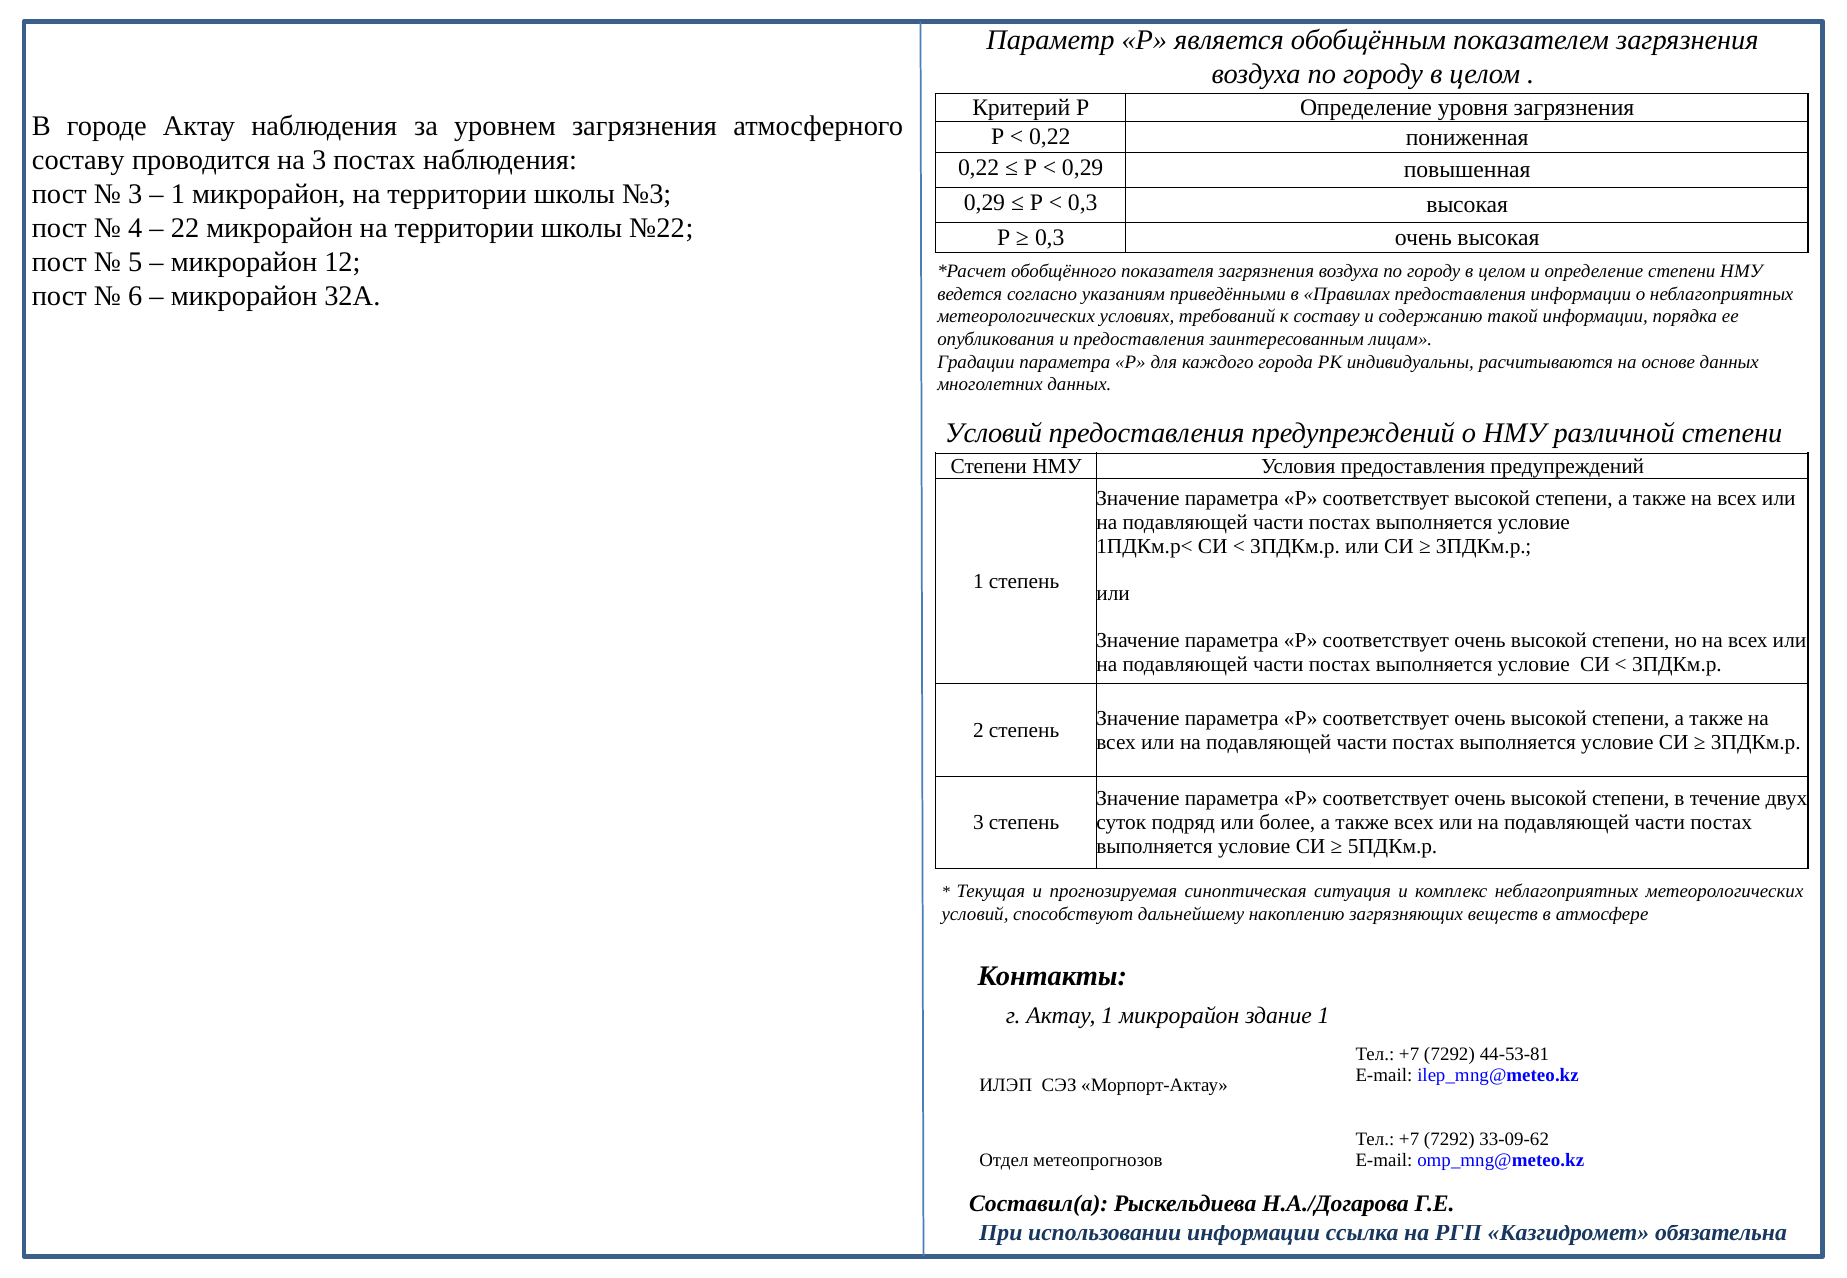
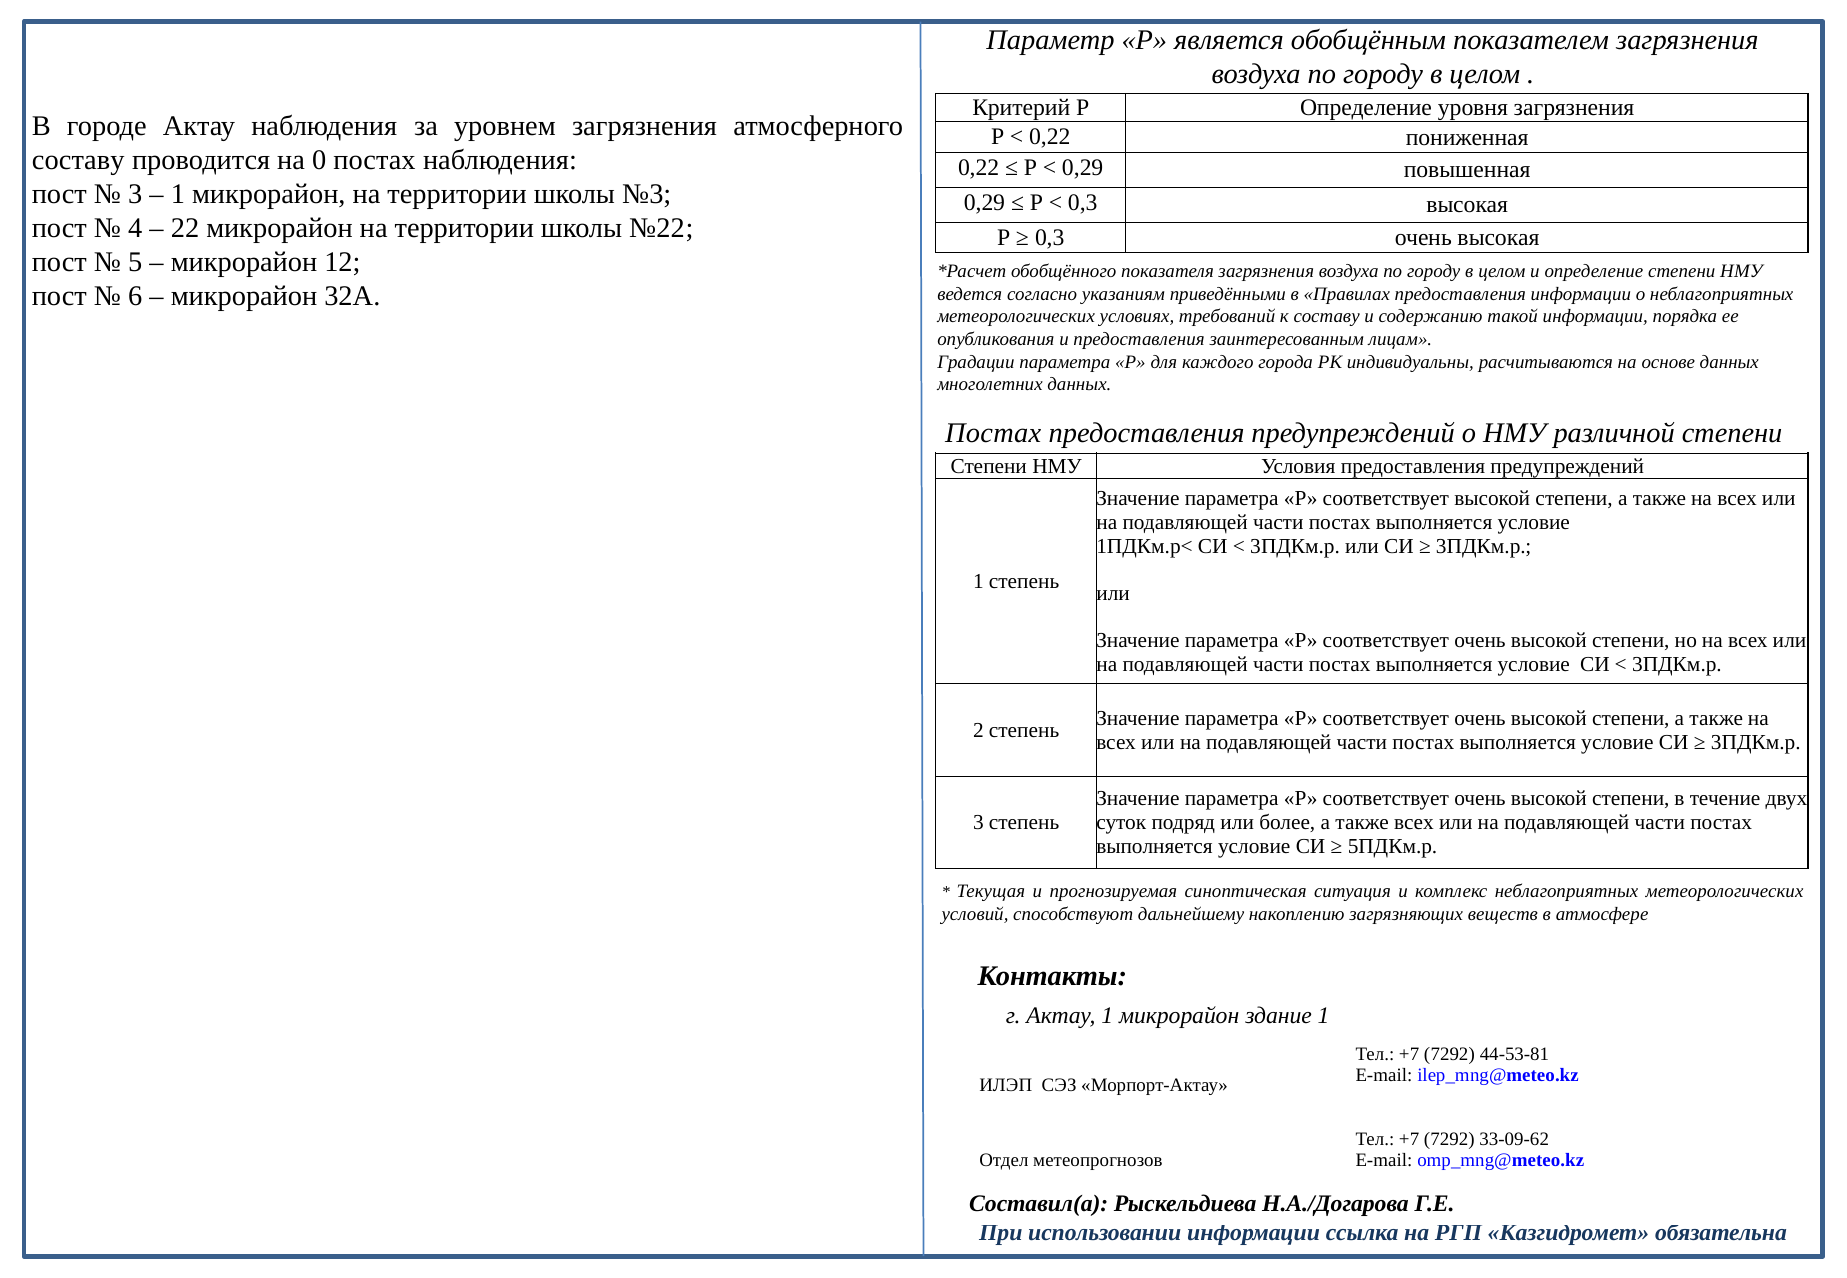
на 3: 3 -> 0
Условий at (993, 433): Условий -> Постах
